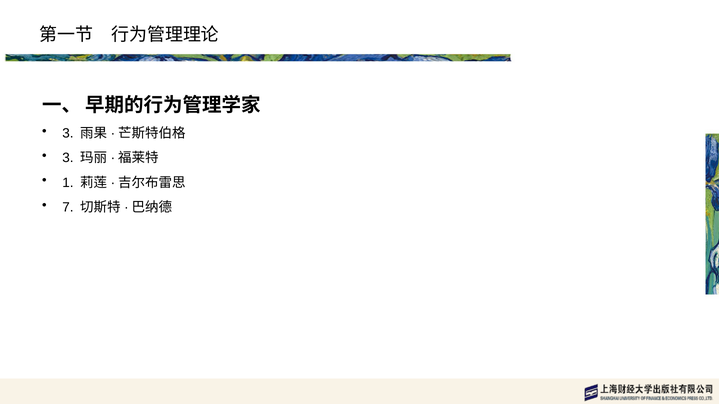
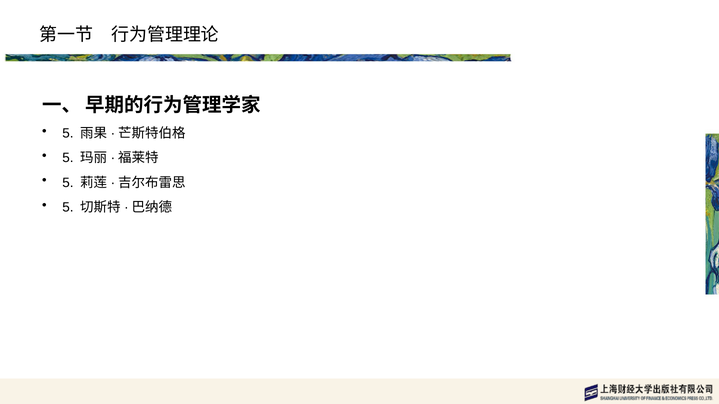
3 at (68, 133): 3 -> 5
3 at (68, 158): 3 -> 5
1 at (68, 183): 1 -> 5
7 at (68, 208): 7 -> 5
